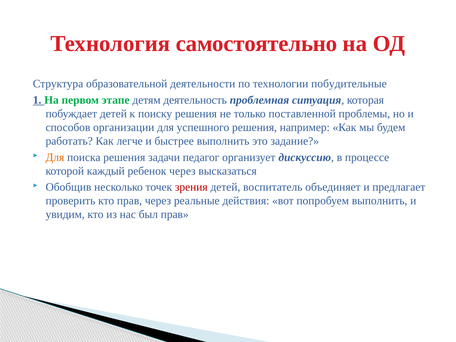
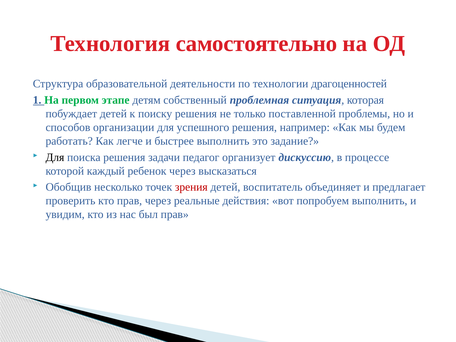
побудительные: побудительные -> драгоценностей
деятельность: деятельность -> собственный
Для at (55, 157) colour: orange -> black
